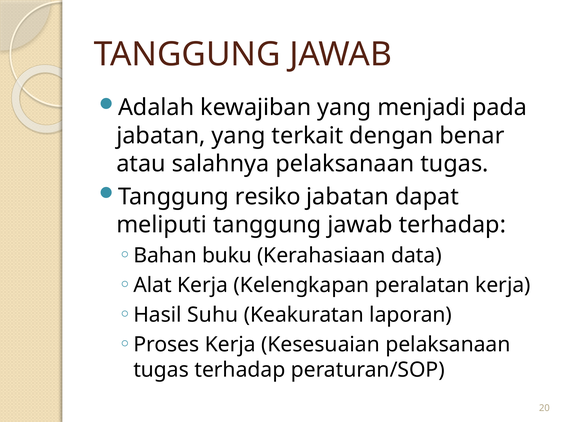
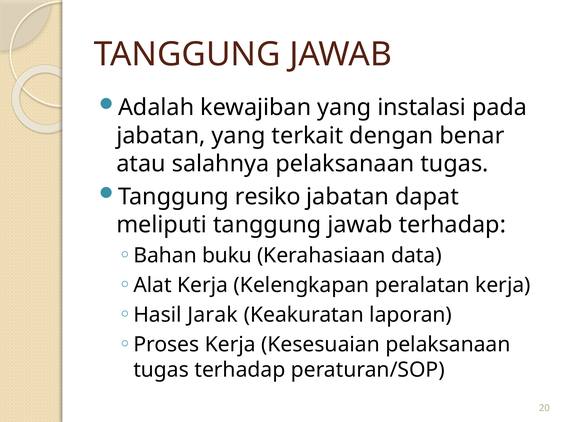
menjadi: menjadi -> instalasi
Suhu: Suhu -> Jarak
